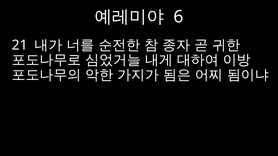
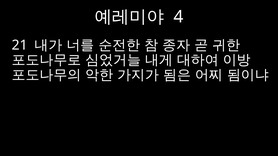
6: 6 -> 4
